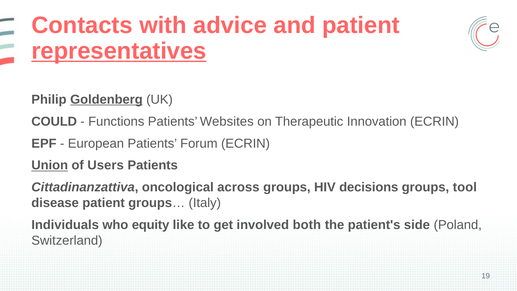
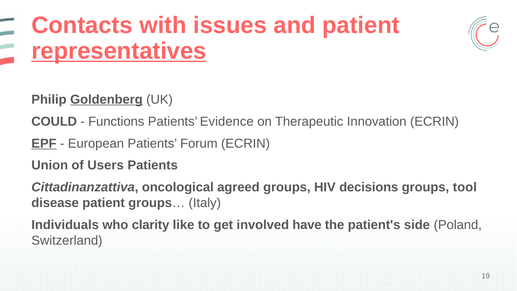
advice: advice -> issues
Websites: Websites -> Evidence
EPF underline: none -> present
Union underline: present -> none
across: across -> agreed
equity: equity -> clarity
both: both -> have
